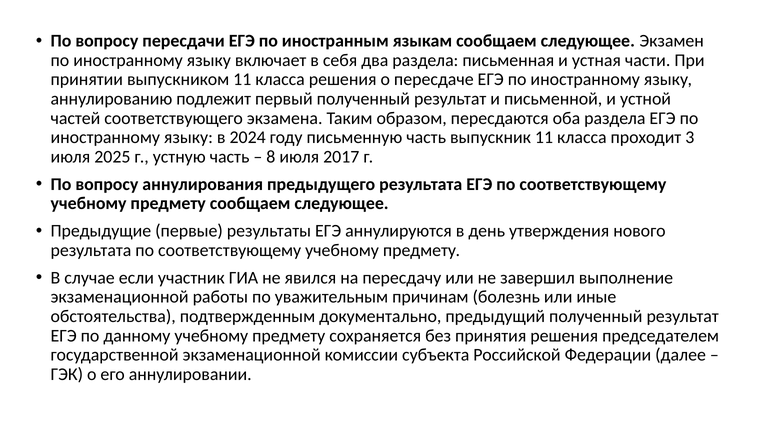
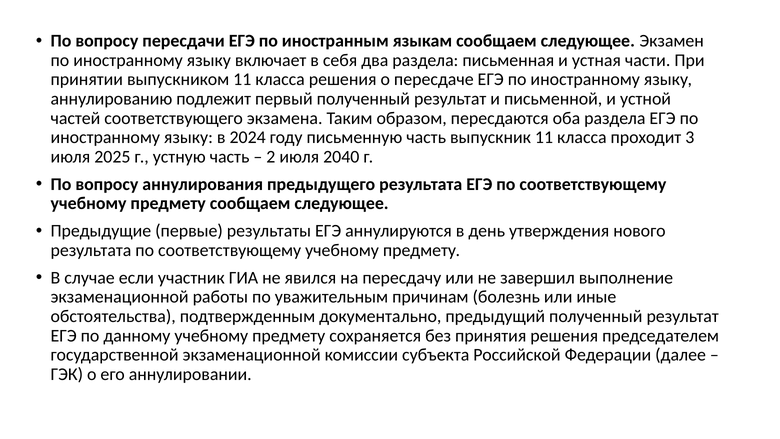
8: 8 -> 2
2017: 2017 -> 2040
